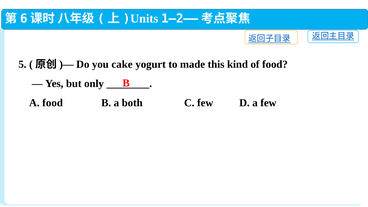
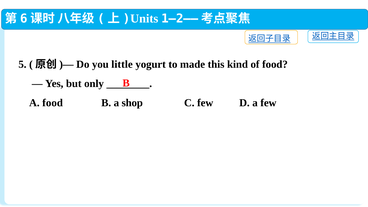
cake: cake -> little
both: both -> shop
